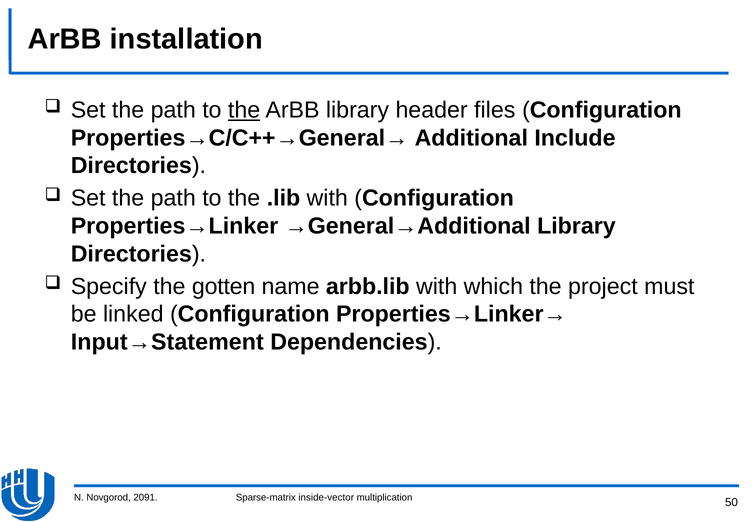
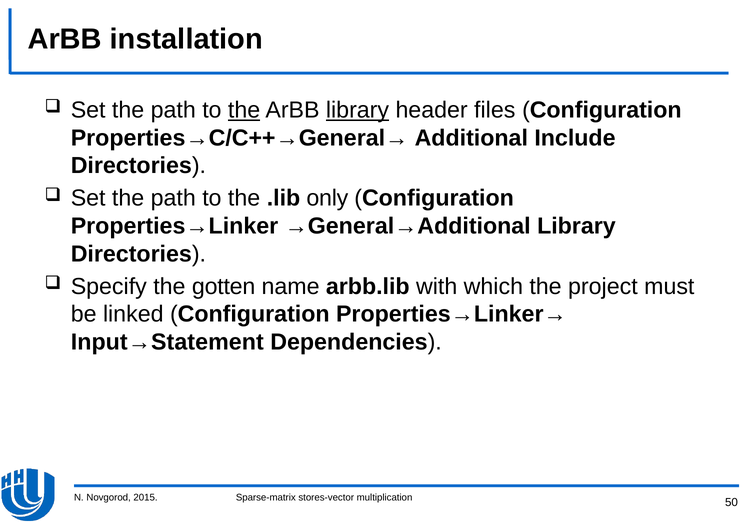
library at (358, 110) underline: none -> present
.lib with: with -> only
2091: 2091 -> 2015
inside-vector: inside-vector -> stores-vector
